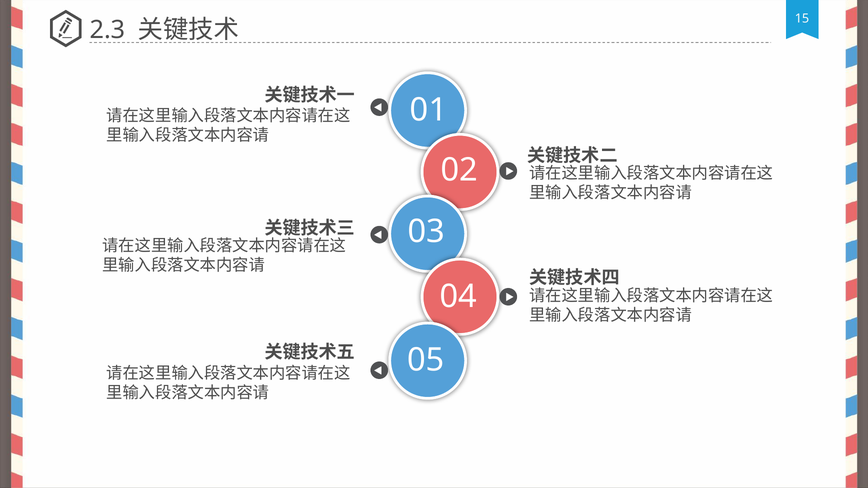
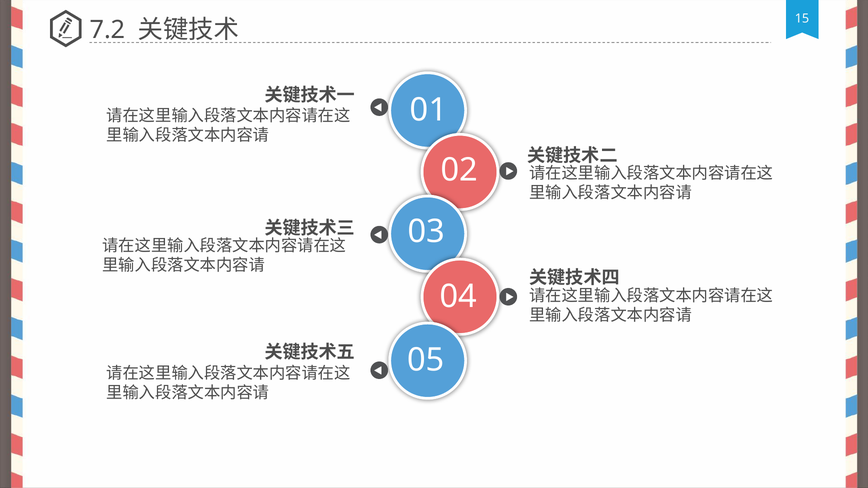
2.3: 2.3 -> 7.2
